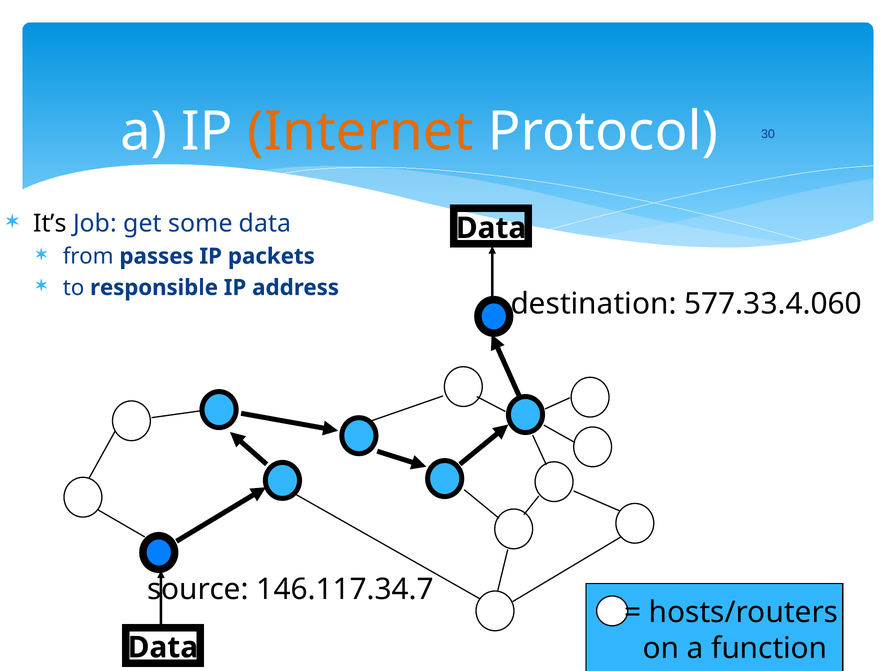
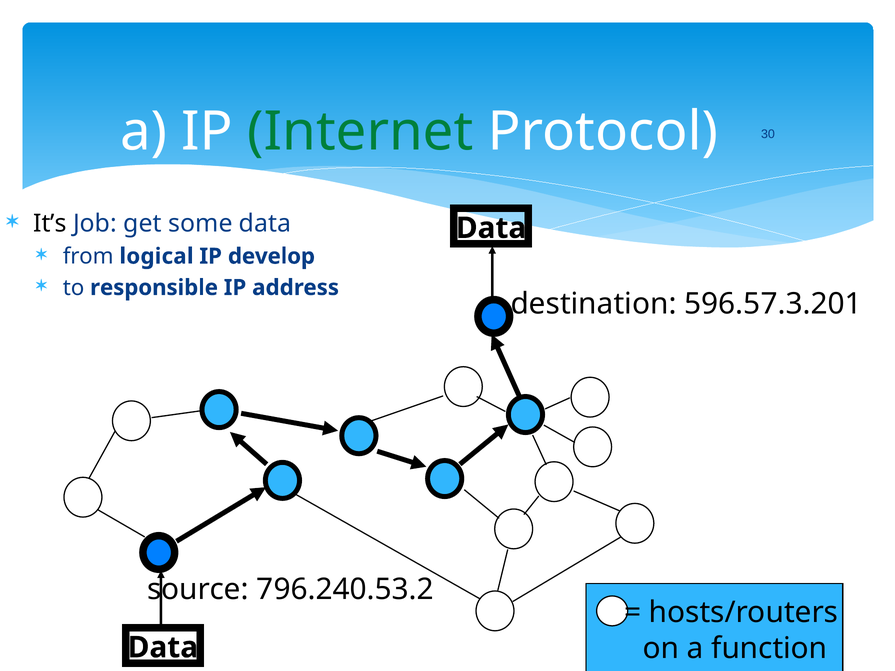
Internet colour: orange -> green
passes: passes -> logical
packets: packets -> develop
577.33.4.060: 577.33.4.060 -> 596.57.3.201
146.117.34.7: 146.117.34.7 -> 796.240.53.2
